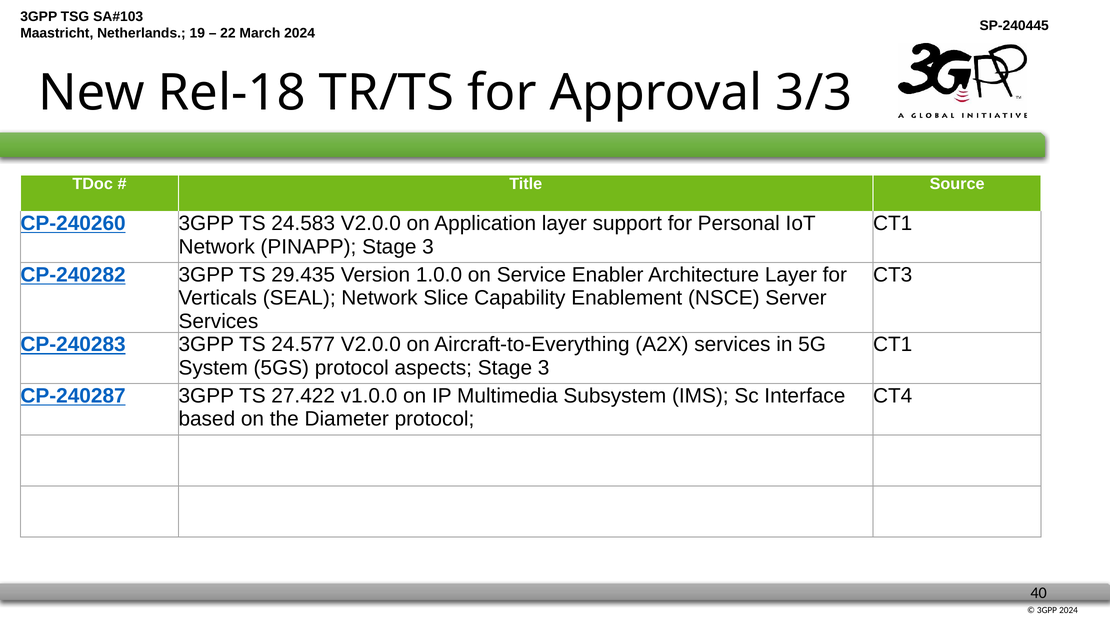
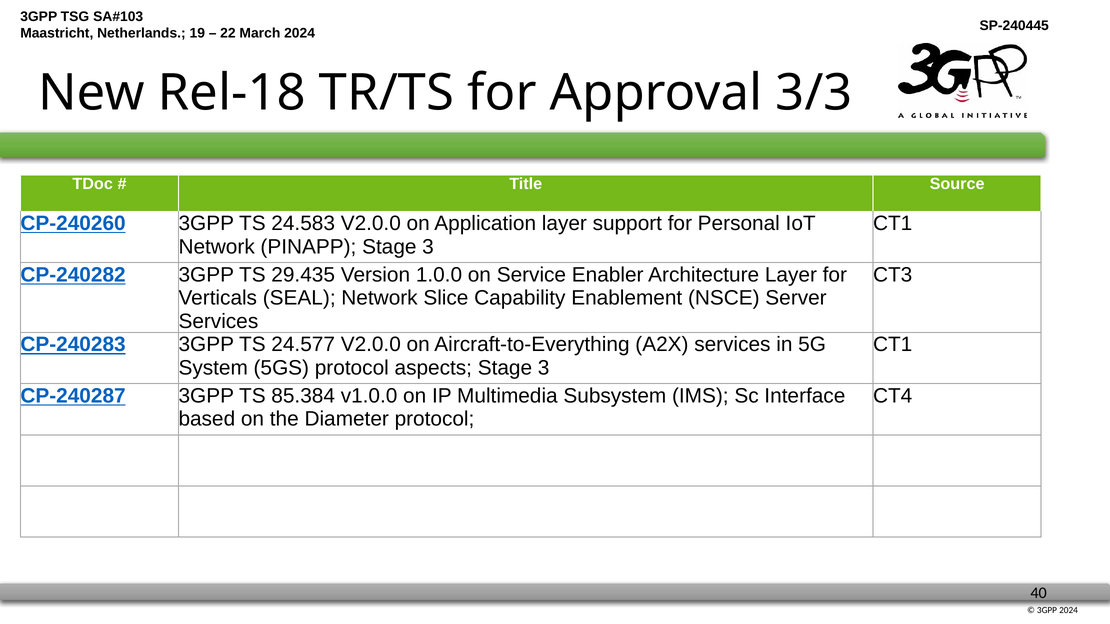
27.422: 27.422 -> 85.384
